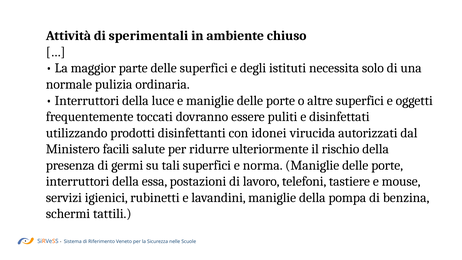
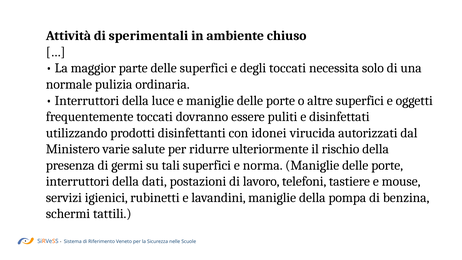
degli istituti: istituti -> toccati
facili: facili -> varie
essa: essa -> dati
